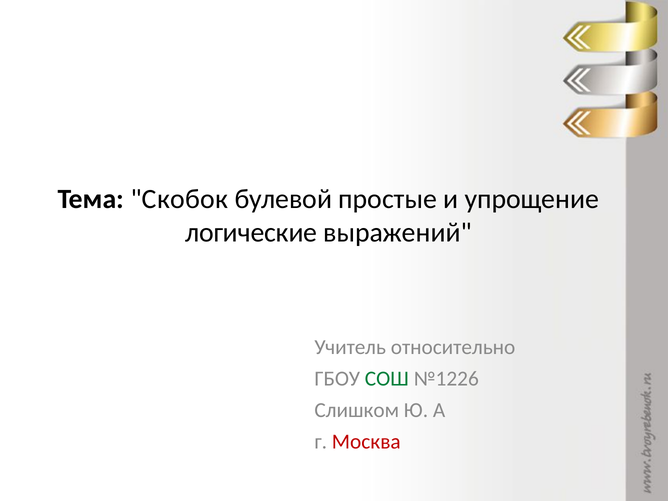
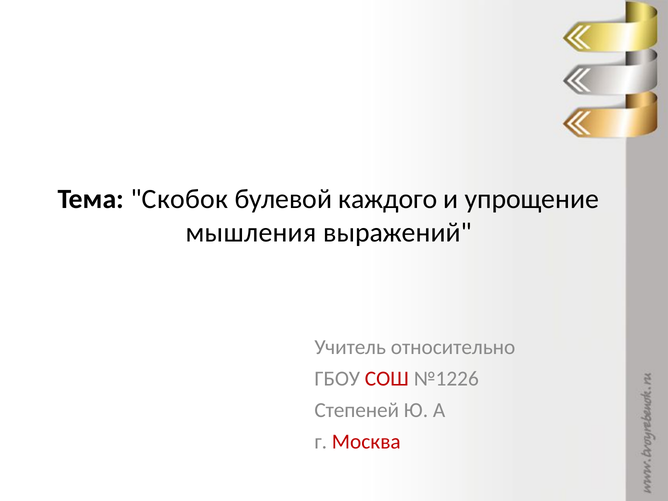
простые: простые -> каждого
логические: логические -> мышления
СОШ colour: green -> red
Слишком: Слишком -> Степеней
